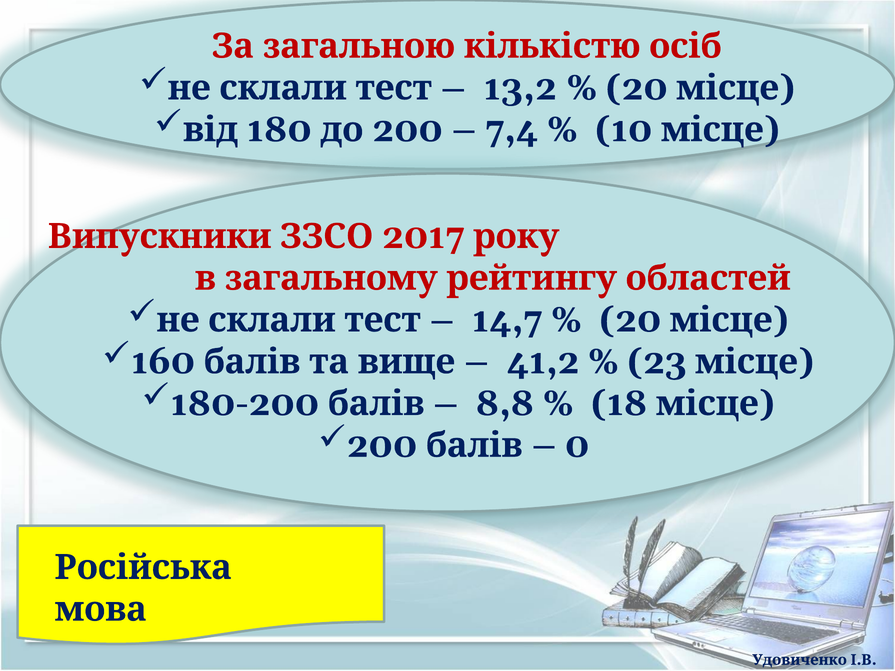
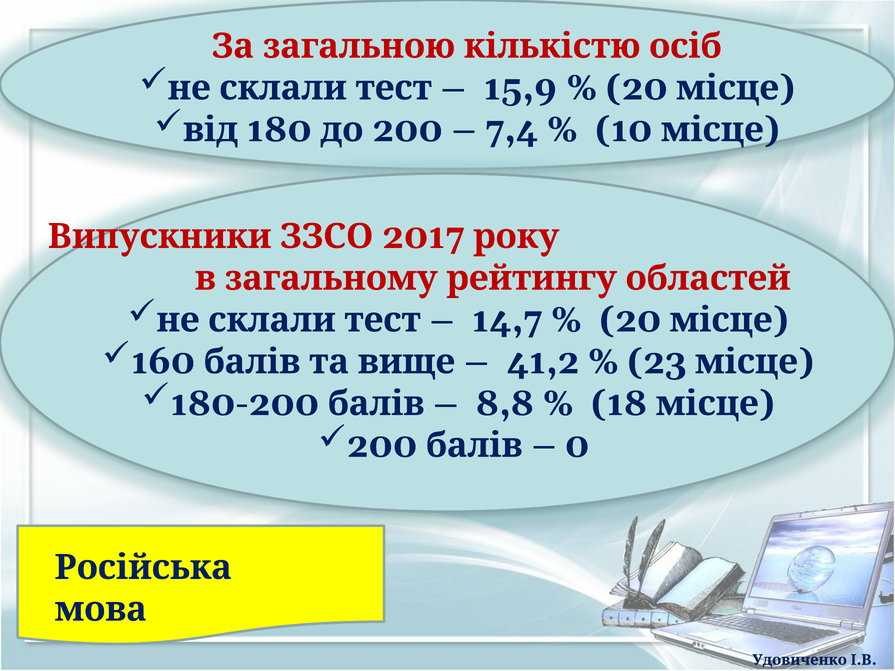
13,2: 13,2 -> 15,9
